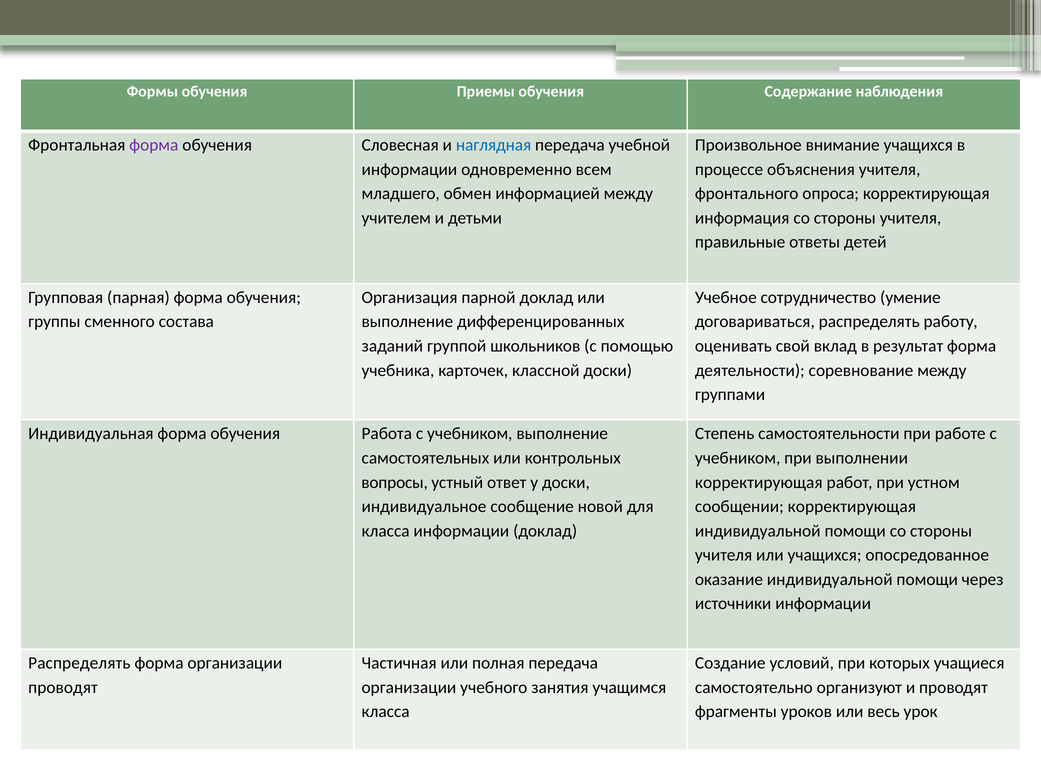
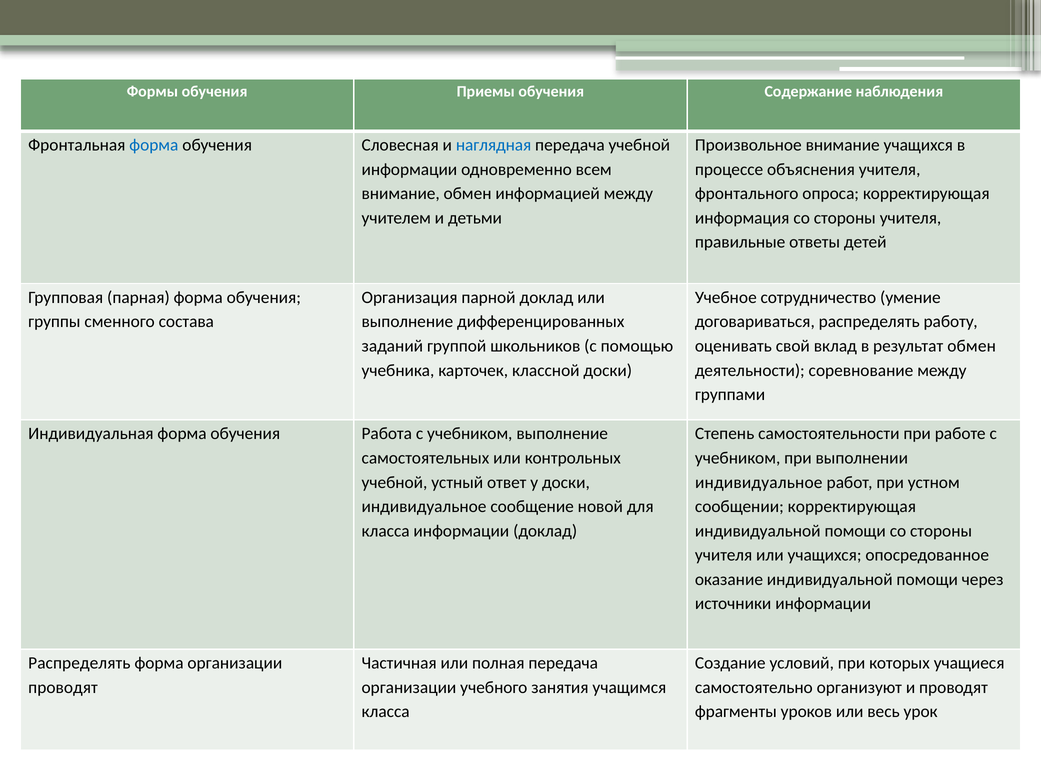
форма at (154, 145) colour: purple -> blue
младшего at (401, 194): младшего -> внимание
результат форма: форма -> обмен
вопросы at (395, 483): вопросы -> учебной
корректирующая at (759, 483): корректирующая -> индивидуальное
